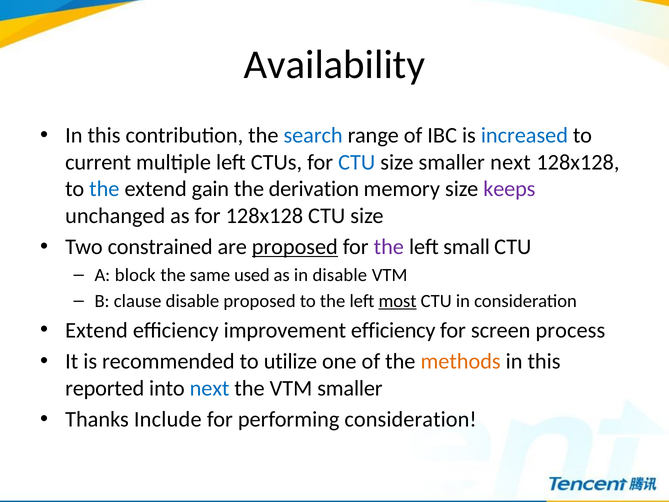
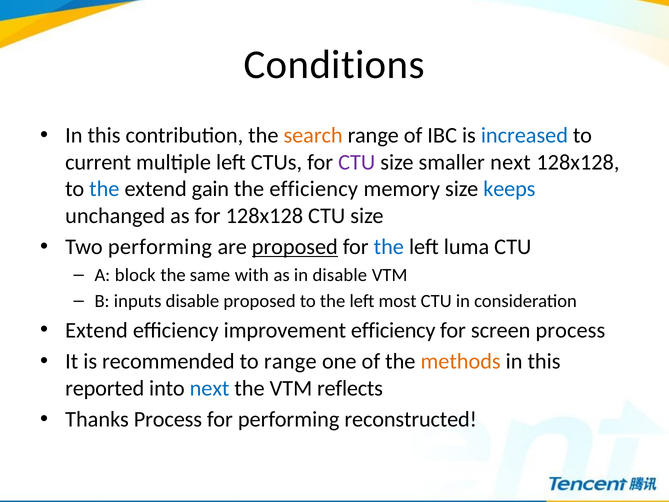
Availability: Availability -> Conditions
search colour: blue -> orange
CTU at (357, 162) colour: blue -> purple
the derivation: derivation -> efficiency
keeps colour: purple -> blue
Two constrained: constrained -> performing
the at (389, 247) colour: purple -> blue
small: small -> luma
used: used -> with
clause: clause -> inputs
most underline: present -> none
to utilize: utilize -> range
VTM smaller: smaller -> reflects
Thanks Include: Include -> Process
performing consideration: consideration -> reconstructed
